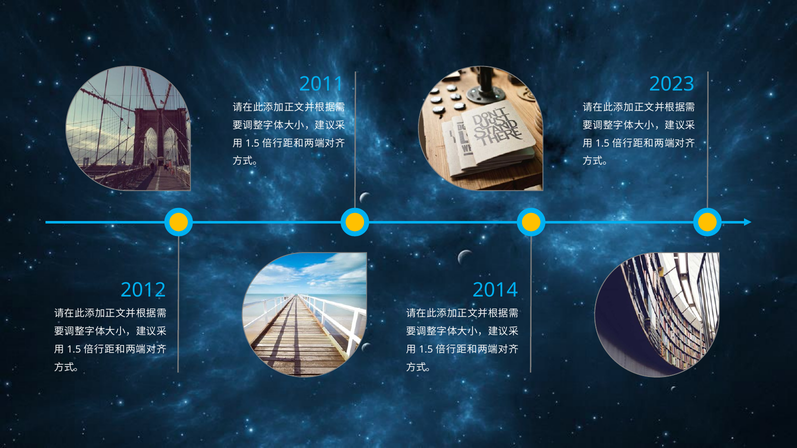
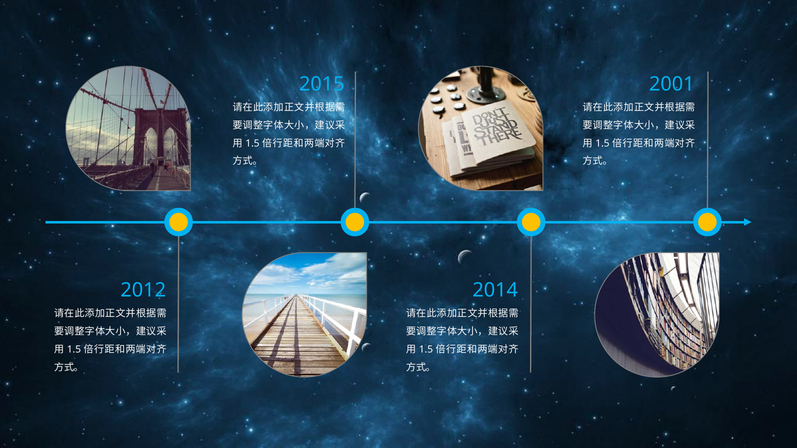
2011: 2011 -> 2015
2023: 2023 -> 2001
